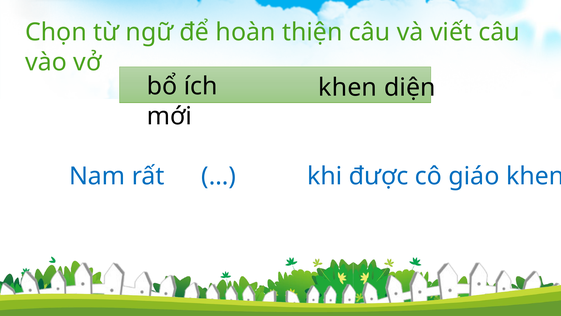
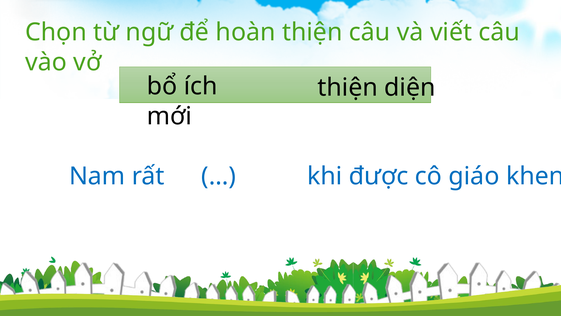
khen at (348, 87): khen -> thiện
